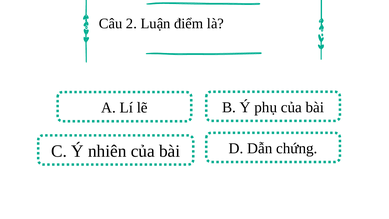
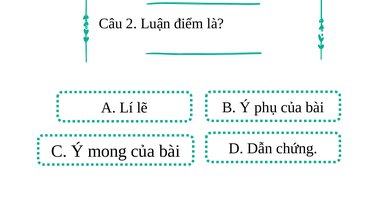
nhiên: nhiên -> mong
